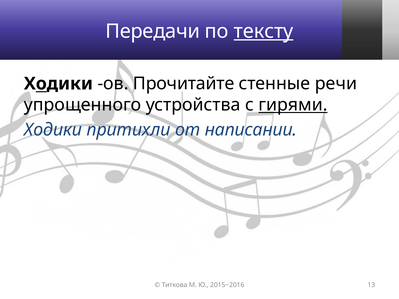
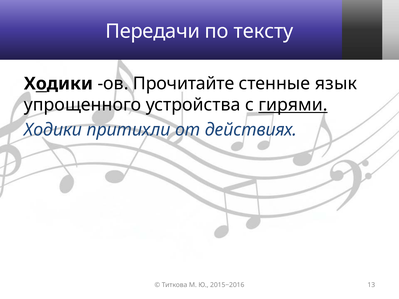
тексту underline: present -> none
речи: речи -> язык
написании: написании -> действиях
